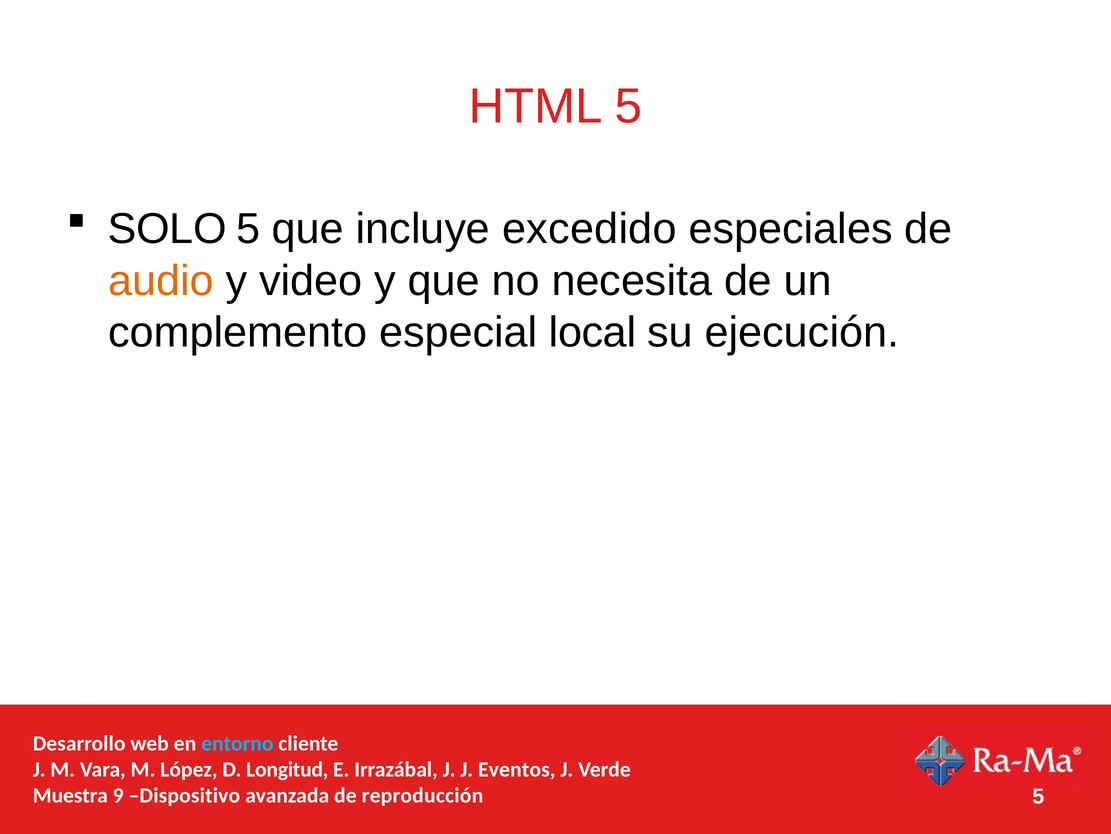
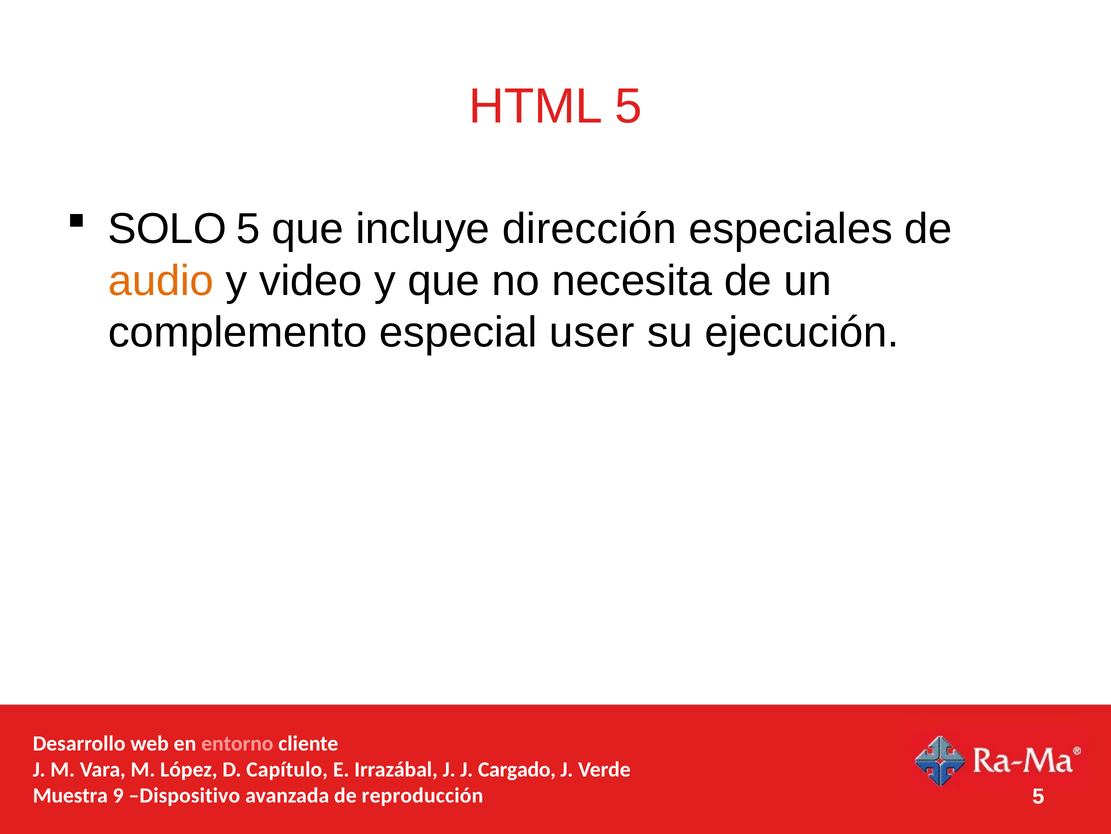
excedido: excedido -> dirección
local: local -> user
entorno colour: light blue -> pink
Longitud: Longitud -> Capítulo
Eventos: Eventos -> Cargado
